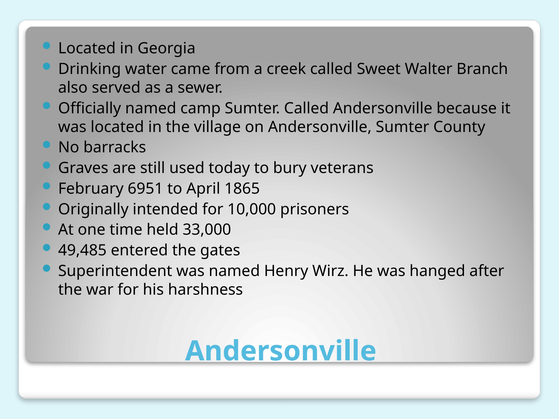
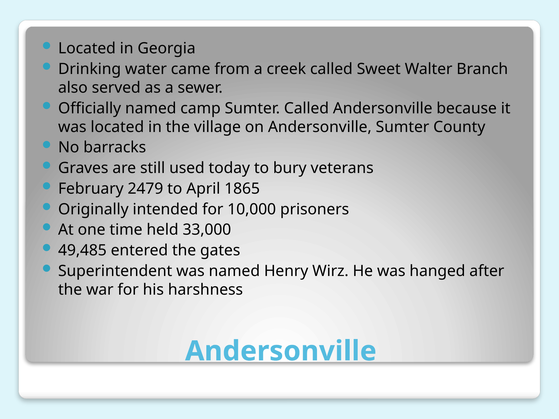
6951: 6951 -> 2479
